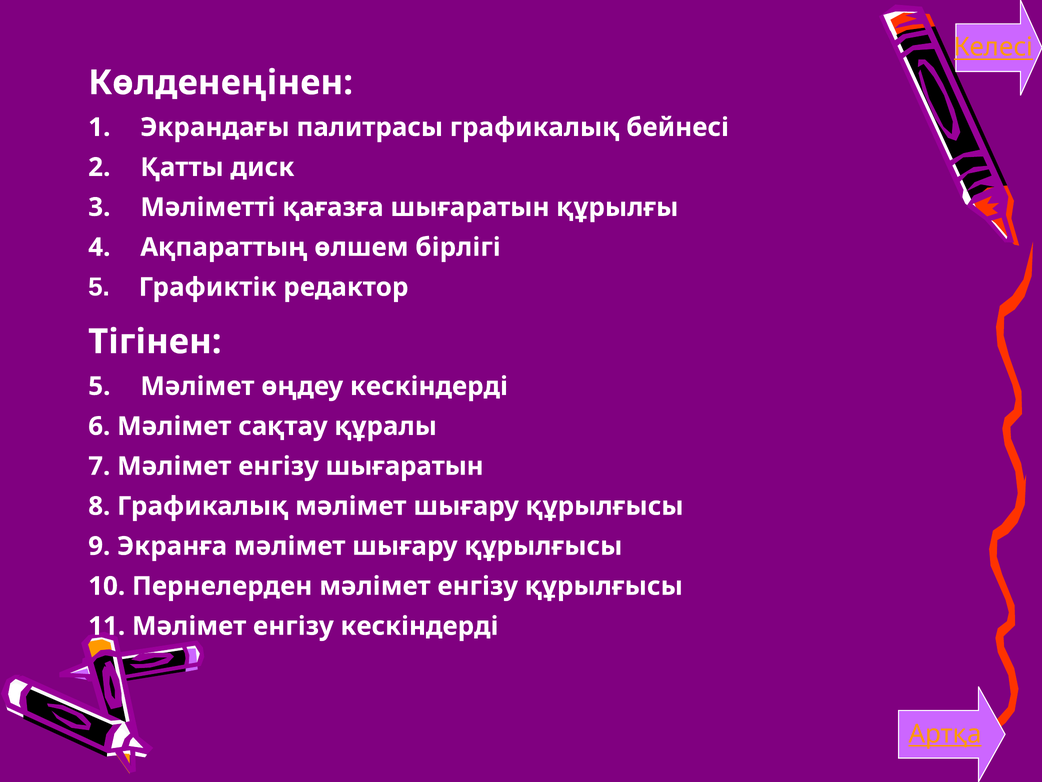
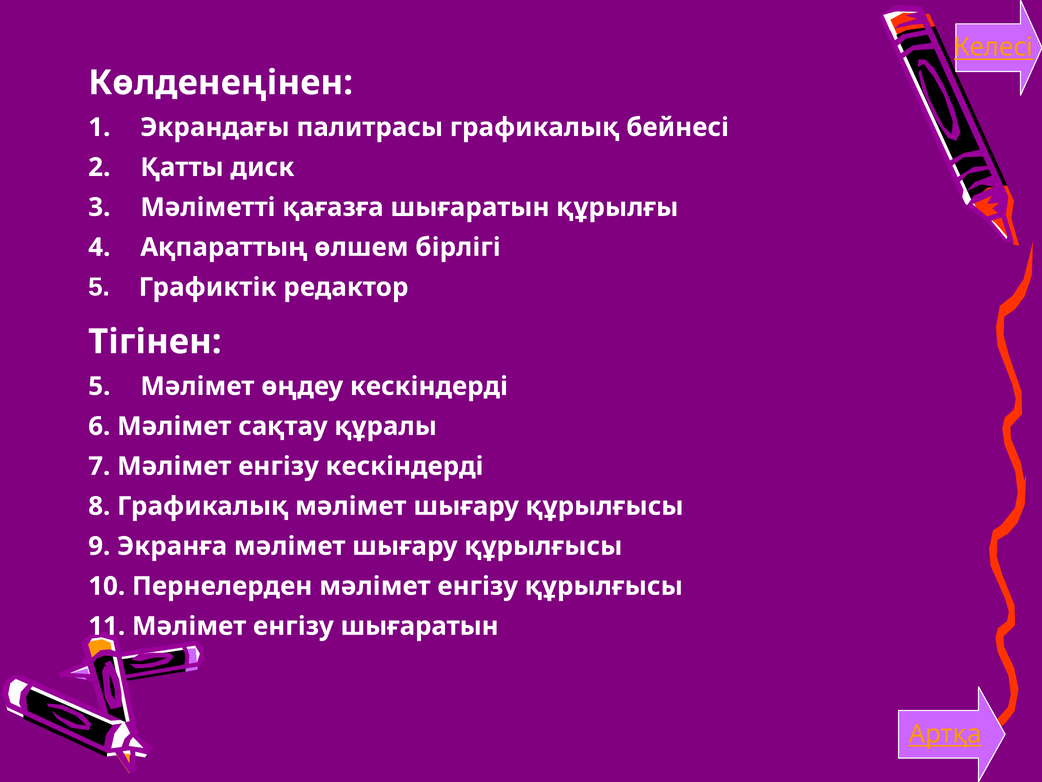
енгізу шығаратын: шығаратын -> кескіндерді
енгізу кескіндерді: кескіндерді -> шығаратын
